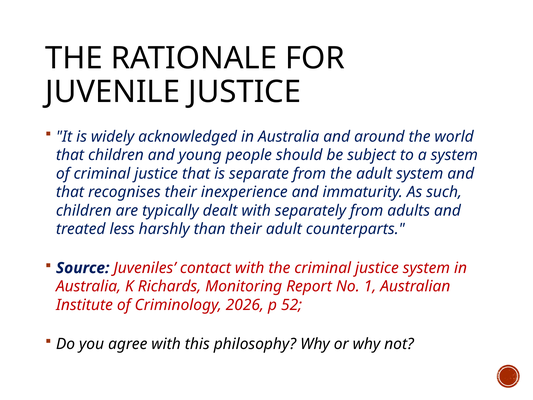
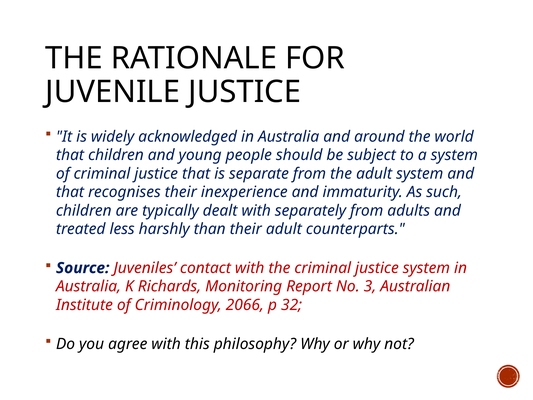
1: 1 -> 3
2026: 2026 -> 2066
52: 52 -> 32
